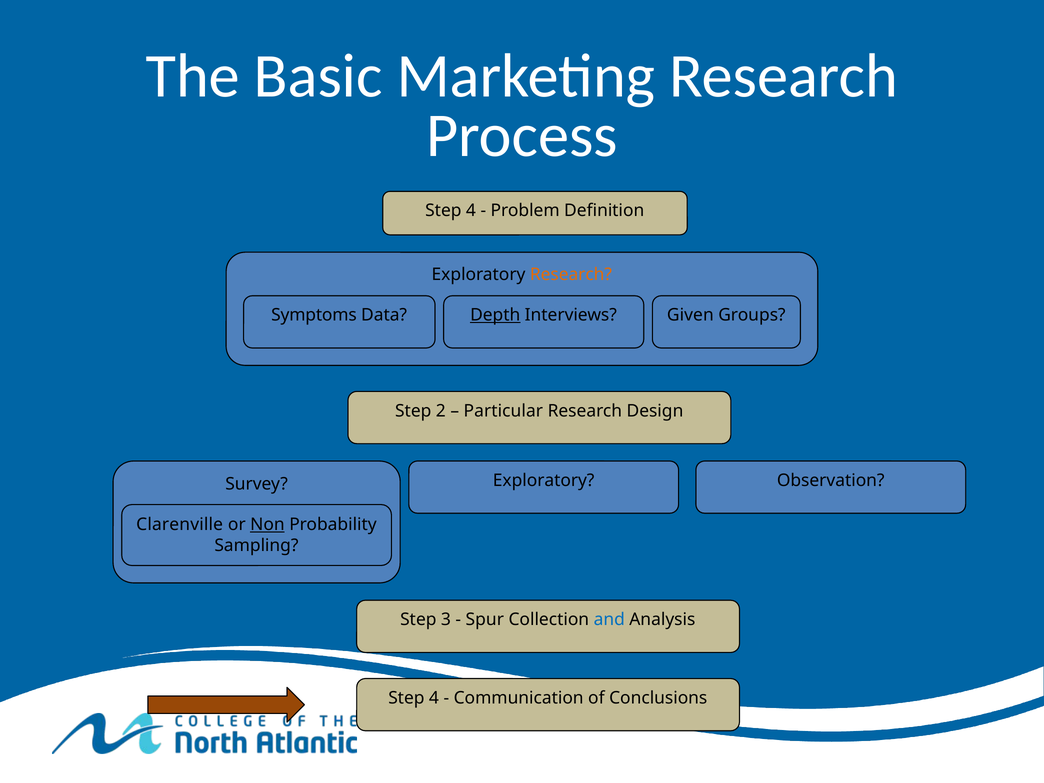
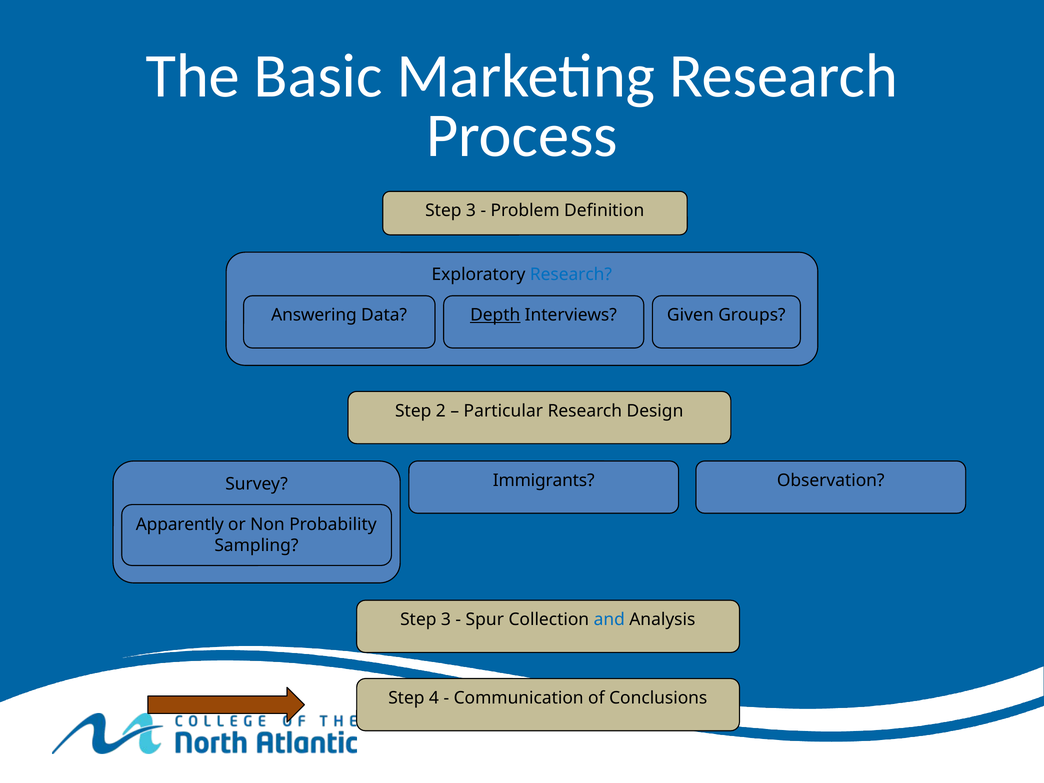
4 at (471, 210): 4 -> 3
Research at (571, 275) colour: orange -> blue
Symptoms: Symptoms -> Answering
Exploratory at (544, 480): Exploratory -> Immigrants
Clarenville: Clarenville -> Apparently
Non underline: present -> none
